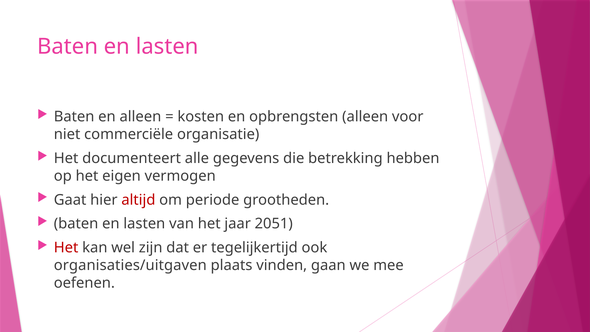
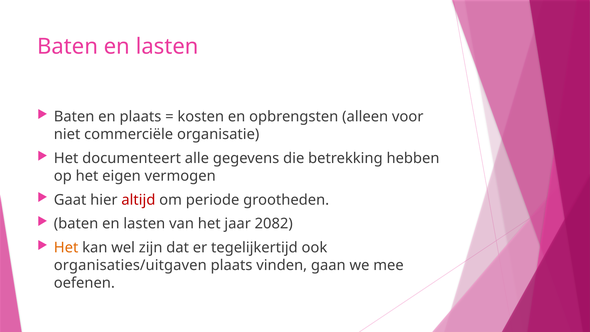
en alleen: alleen -> plaats
2051: 2051 -> 2082
Het at (66, 247) colour: red -> orange
